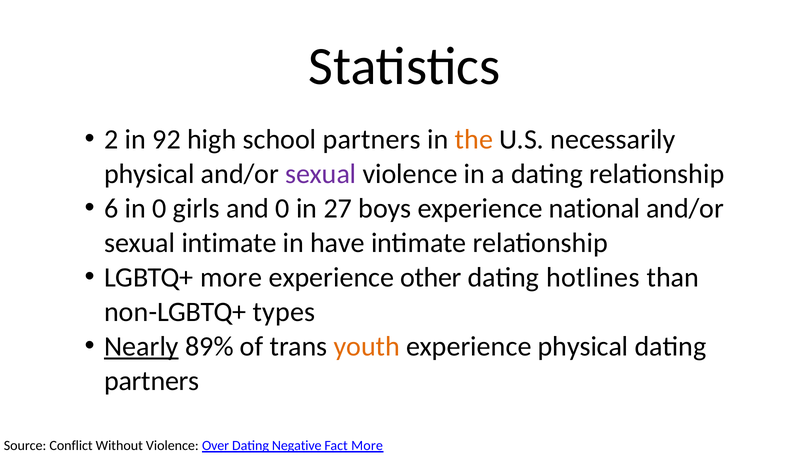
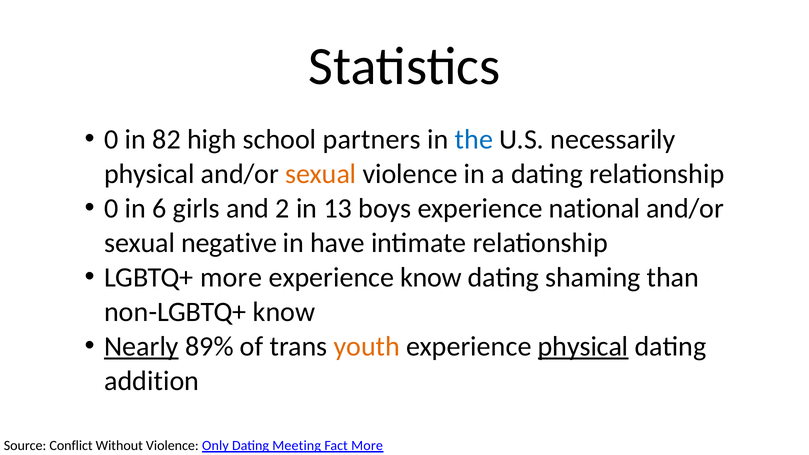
2 at (111, 139): 2 -> 0
92: 92 -> 82
the colour: orange -> blue
sexual at (321, 174) colour: purple -> orange
6 at (111, 208): 6 -> 0
in 0: 0 -> 6
and 0: 0 -> 2
27: 27 -> 13
sexual intimate: intimate -> negative
experience other: other -> know
hotlines: hotlines -> shaming
non-LGBTQ+ types: types -> know
physical at (583, 347) underline: none -> present
partners at (152, 381): partners -> addition
Over: Over -> Only
Negative: Negative -> Meeting
